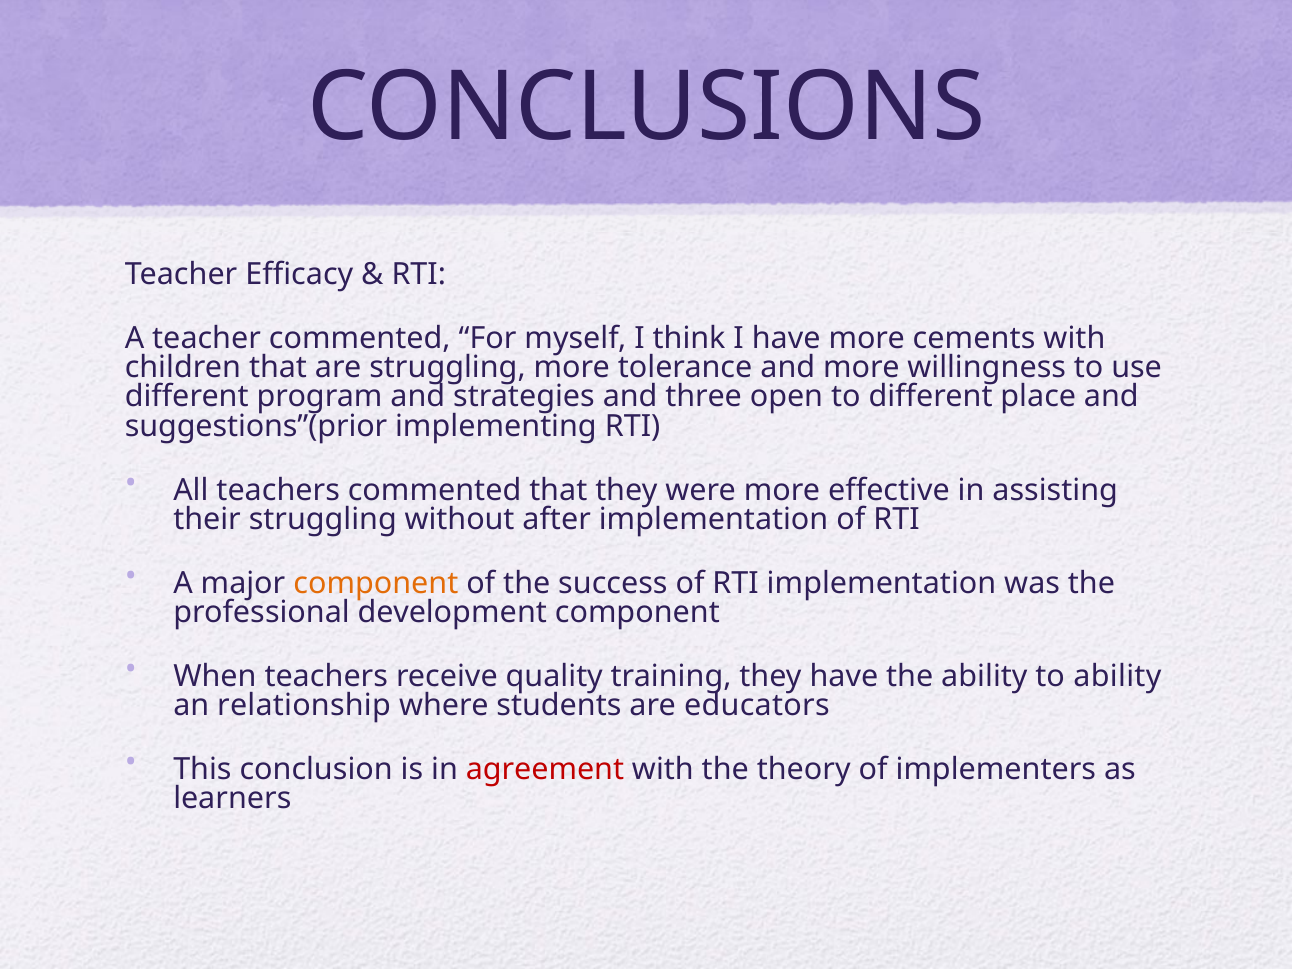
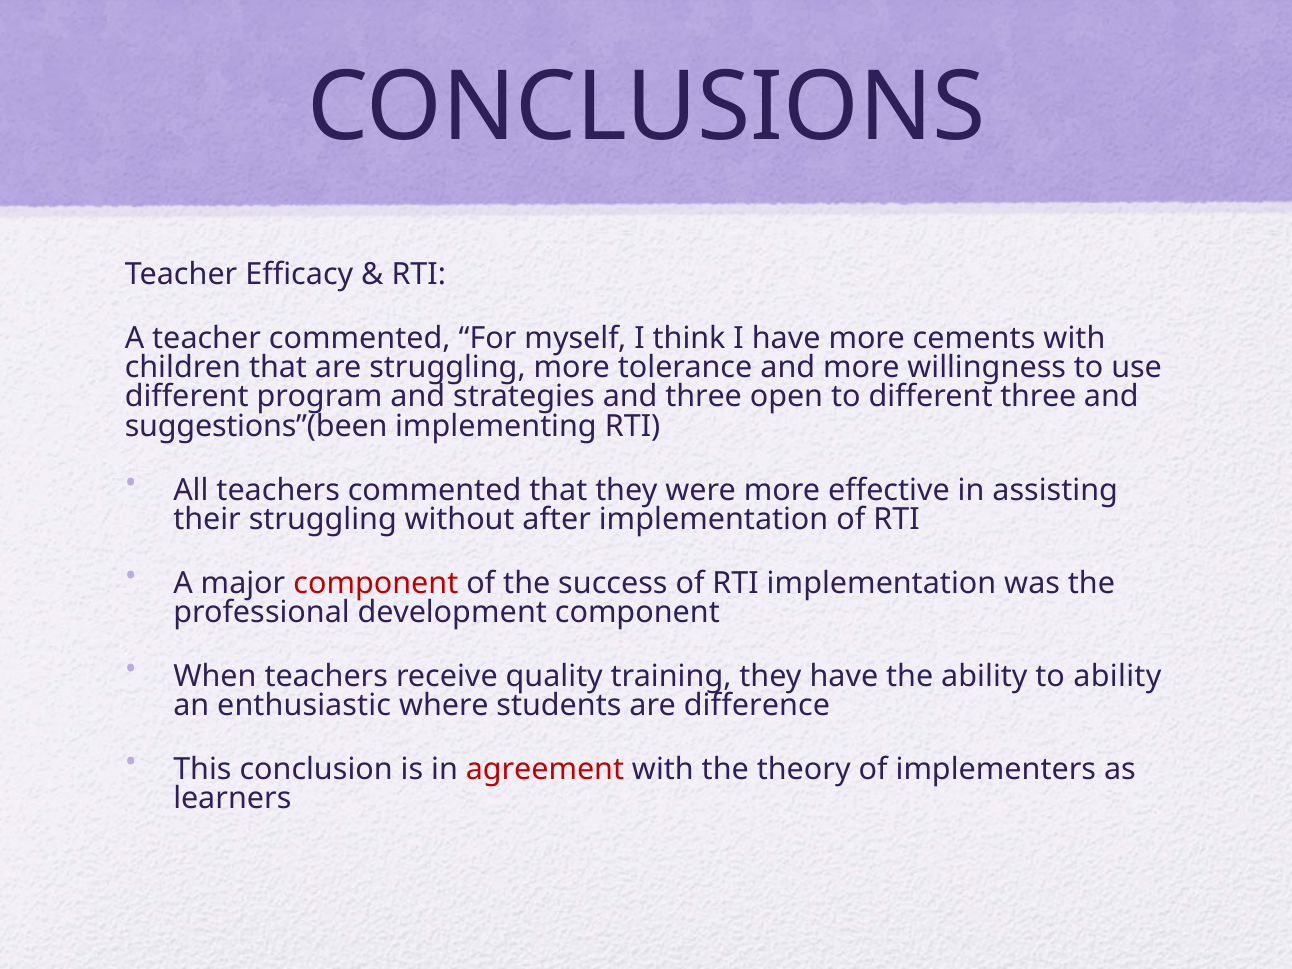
different place: place -> three
suggestions”(prior: suggestions”(prior -> suggestions”(been
component at (376, 583) colour: orange -> red
relationship: relationship -> enthusiastic
educators: educators -> difference
